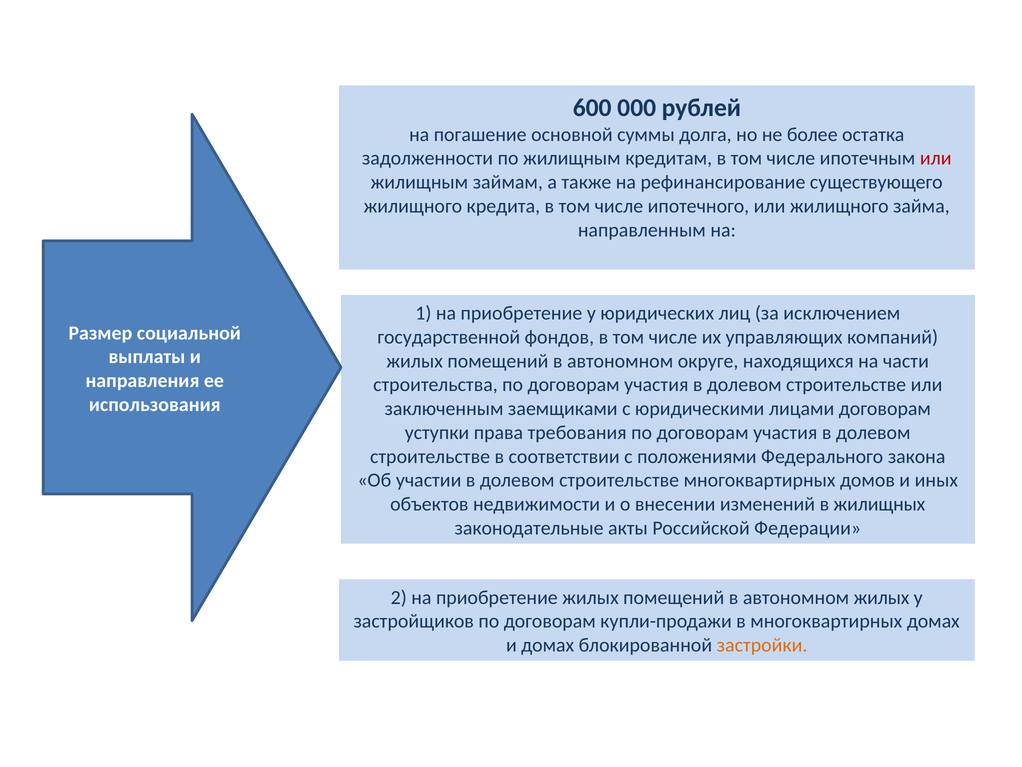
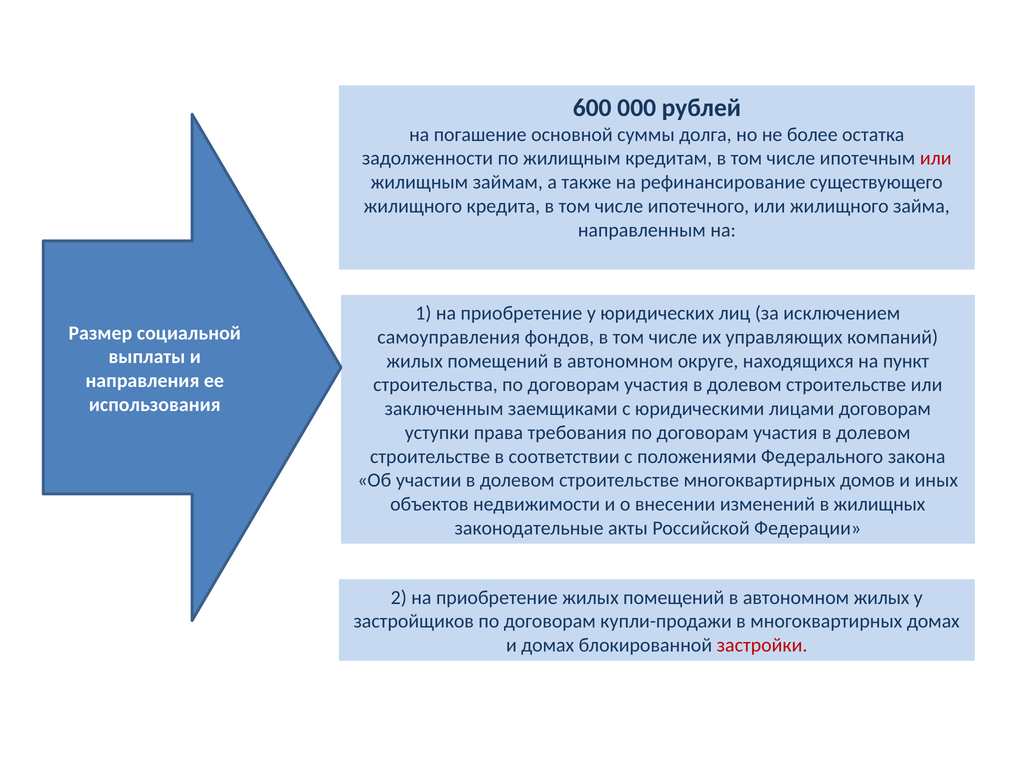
государственной: государственной -> самоуправления
части: части -> пункт
застройки colour: orange -> red
